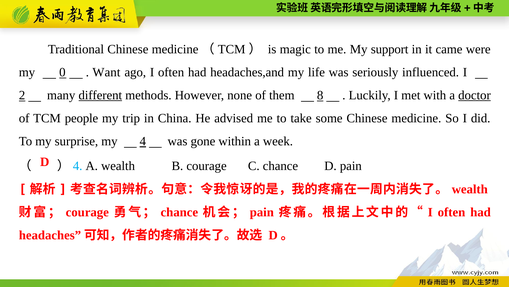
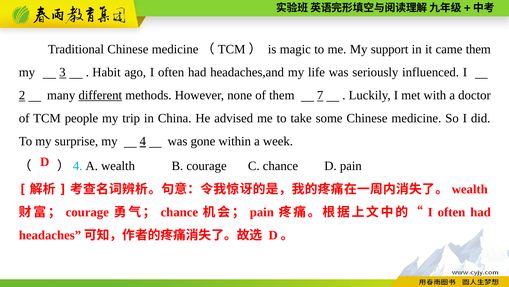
came were: were -> them
0: 0 -> 3
Want: Want -> Habit
8: 8 -> 7
doctor underline: present -> none
